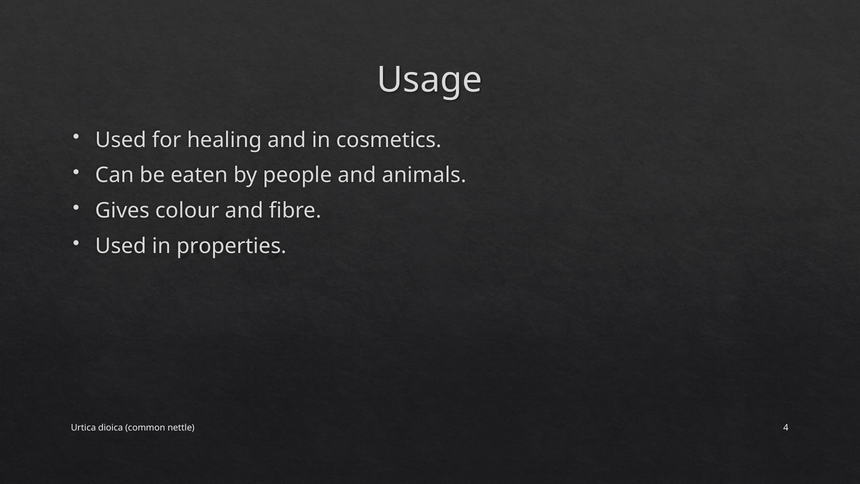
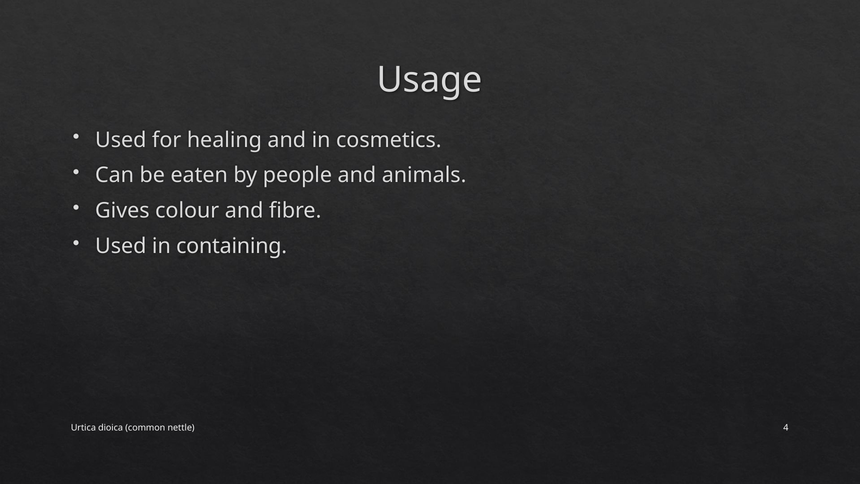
properties: properties -> containing
